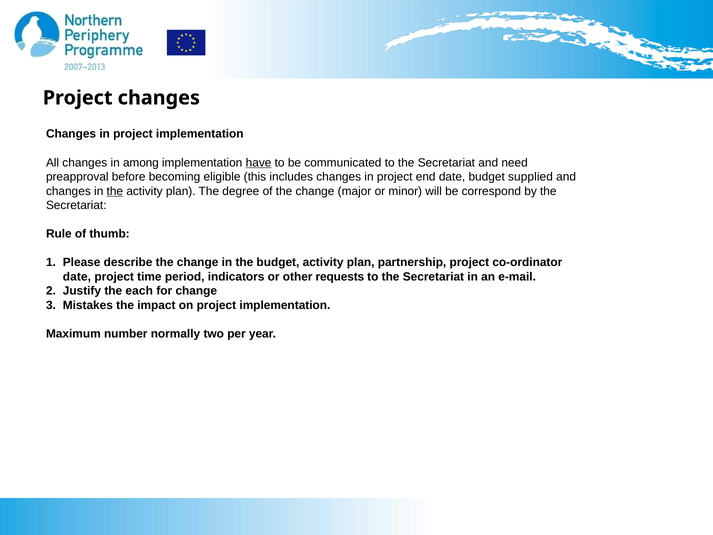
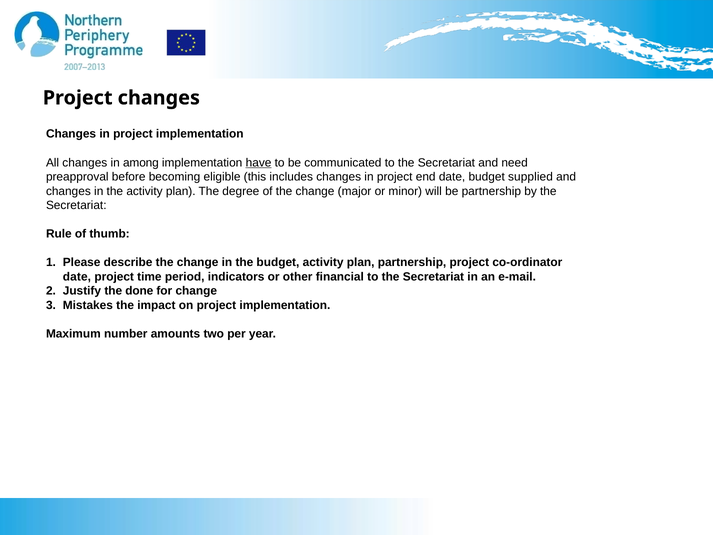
the at (115, 191) underline: present -> none
be correspond: correspond -> partnership
requests: requests -> financial
each: each -> done
normally: normally -> amounts
